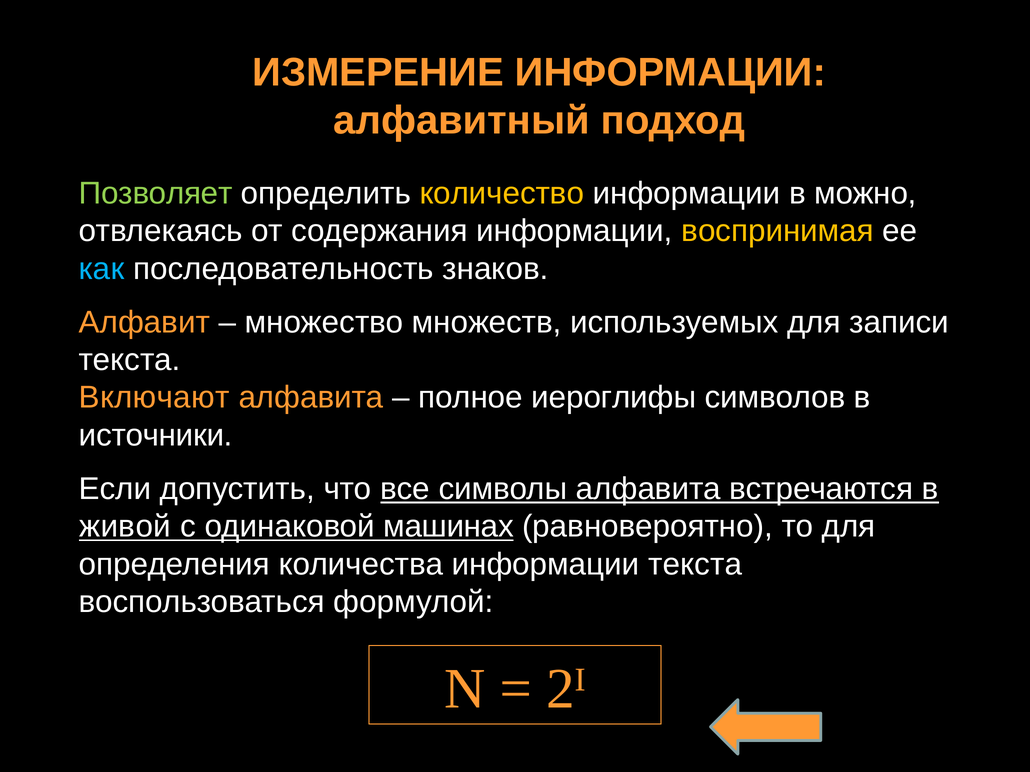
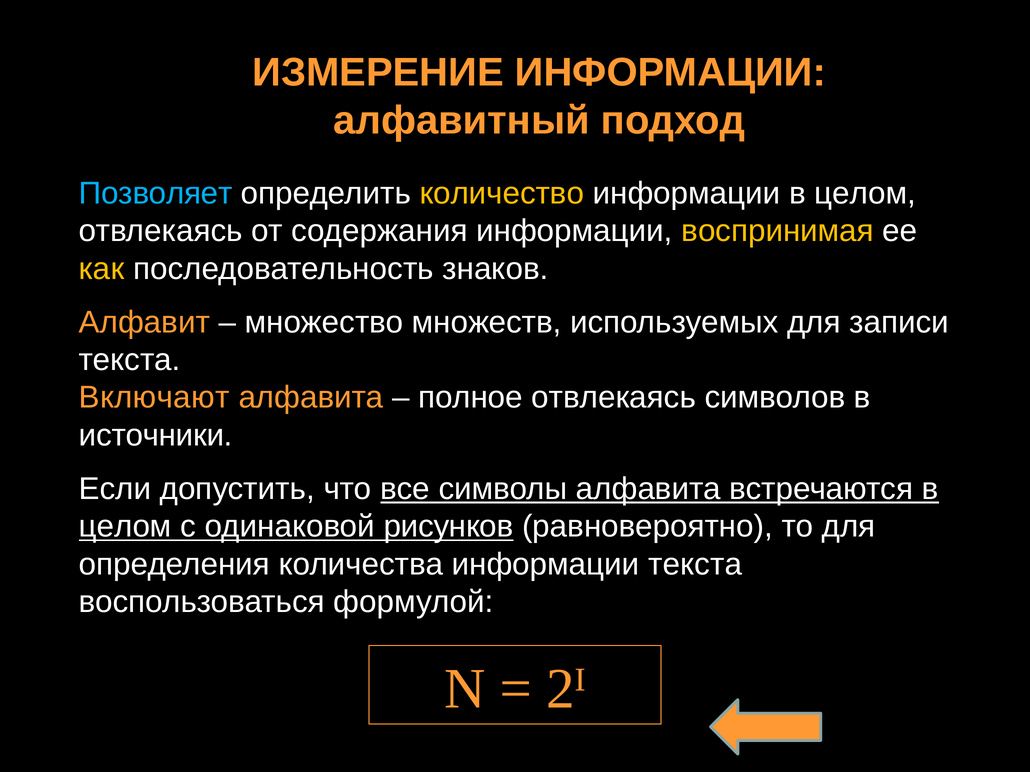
Позволяет colour: light green -> light blue
информации в можно: можно -> целом
как colour: light blue -> yellow
полное иероглифы: иероглифы -> отвлекаясь
живой at (125, 527): живой -> целом
машинах: машинах -> рисунков
